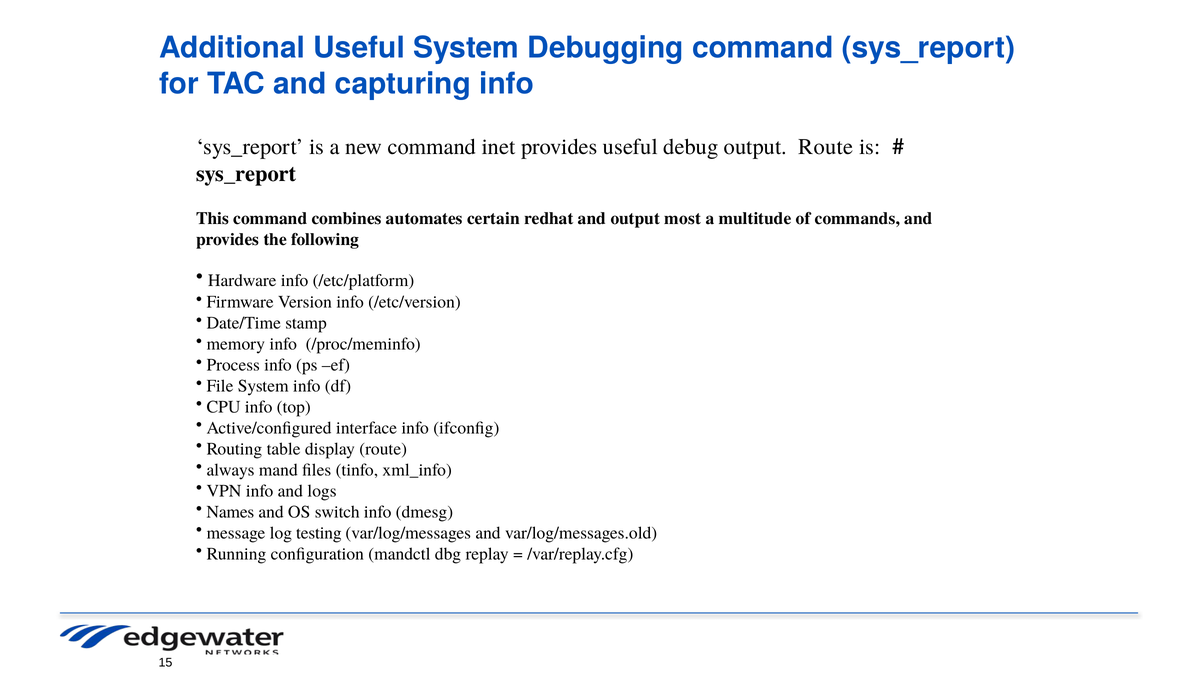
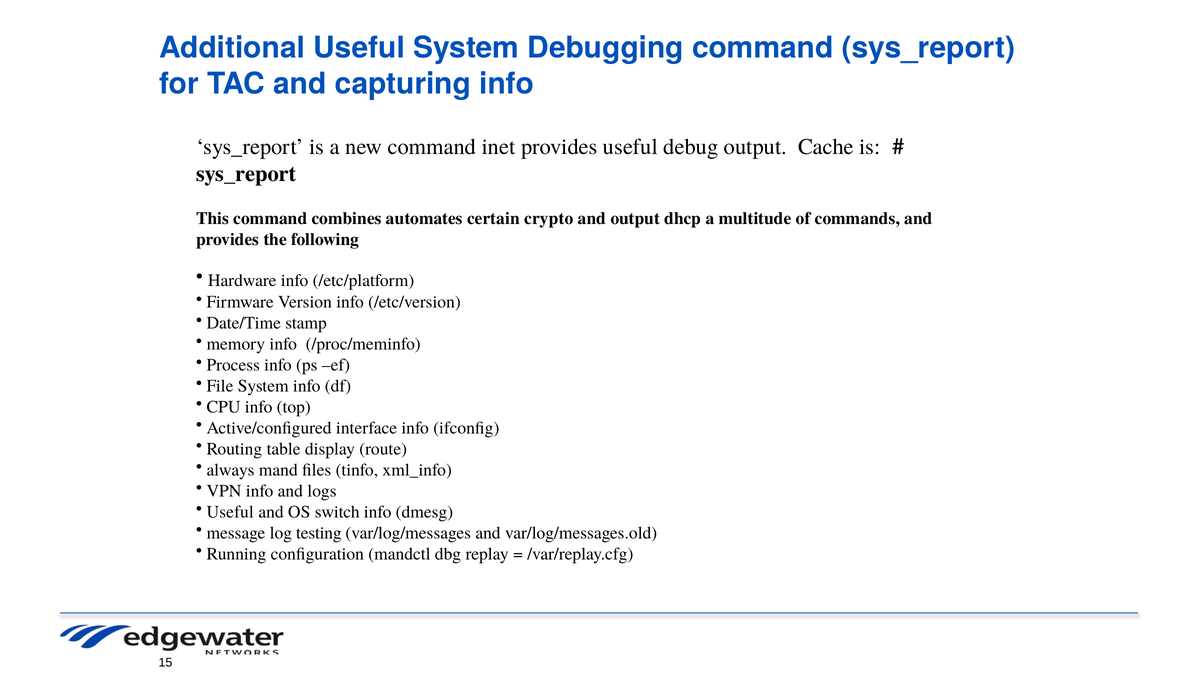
output Route: Route -> Cache
redhat: redhat -> crypto
most: most -> dhcp
Names at (230, 512): Names -> Useful
